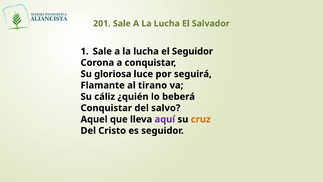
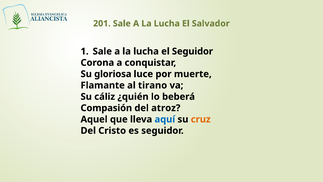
seguirá: seguirá -> muerte
Conquistar at (106, 108): Conquistar -> Compasión
salvo: salvo -> atroz
aquí colour: purple -> blue
